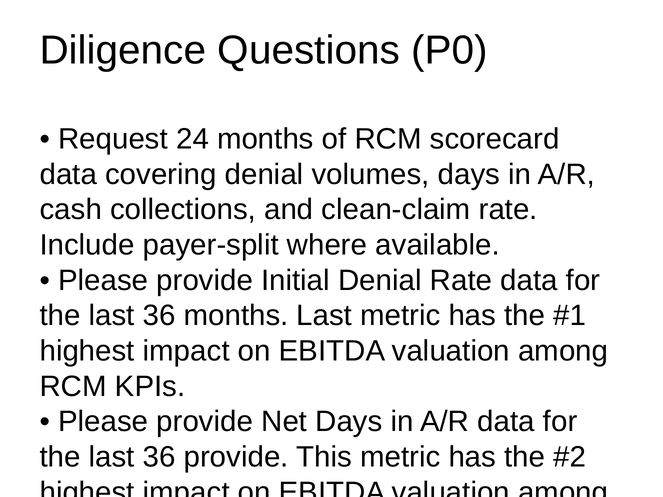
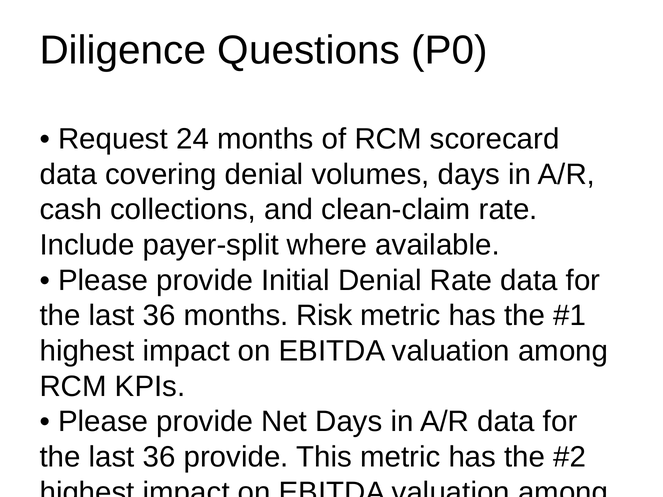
months Last: Last -> Risk
